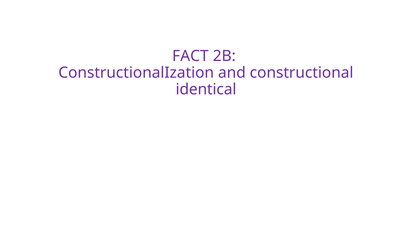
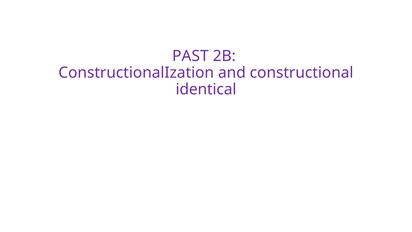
FACT: FACT -> PAST
